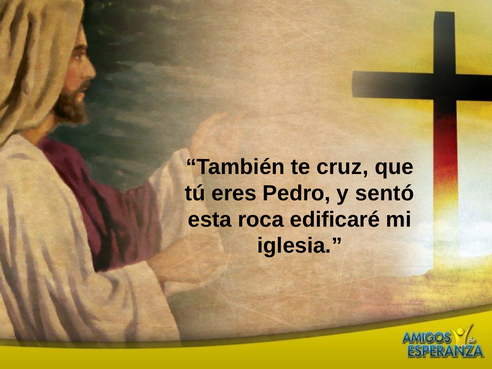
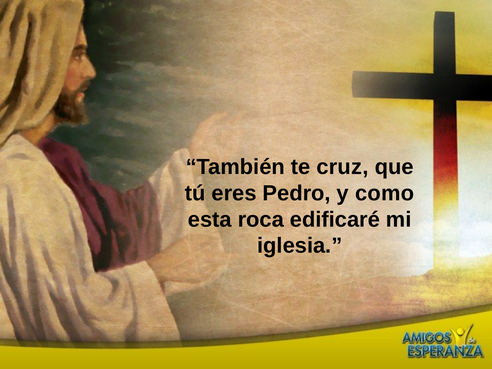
sentó: sentó -> como
